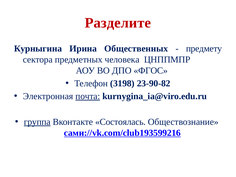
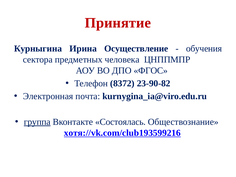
Разделите: Разделите -> Принятие
Общественных: Общественных -> Осуществление
предмету: предмету -> обучения
3198: 3198 -> 8372
почта underline: present -> none
сами://vk.com/club193599216: сами://vk.com/club193599216 -> хотя://vk.com/club193599216
